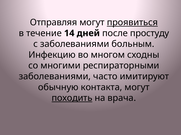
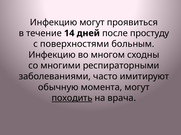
Отправляя at (54, 23): Отправляя -> Инфекцию
проявиться underline: present -> none
с заболеваниями: заболеваниями -> поверхностями
контакта: контакта -> момента
